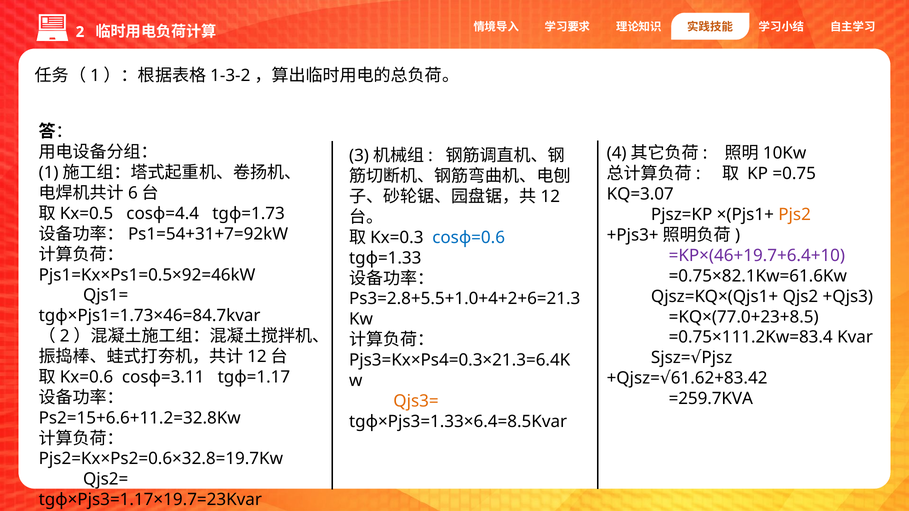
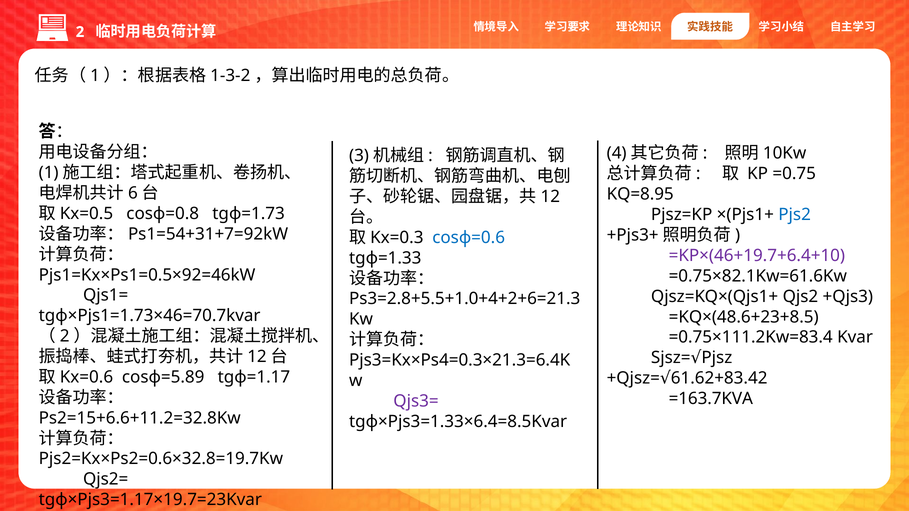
KQ=3.07: KQ=3.07 -> KQ=8.95
cosφ=4.4: cosφ=4.4 -> cosφ=0.8
Pjs2 colour: orange -> blue
tgφ×Pjs1=1.73×46=84.7kvar: tgφ×Pjs1=1.73×46=84.7kvar -> tgφ×Pjs1=1.73×46=70.7kvar
=KQ×(77.0+23+8.5: =KQ×(77.0+23+8.5 -> =KQ×(48.6+23+8.5
cosφ=3.11: cosφ=3.11 -> cosφ=5.89
=259.7KVA: =259.7KVA -> =163.7KVA
Qjs3= colour: orange -> purple
